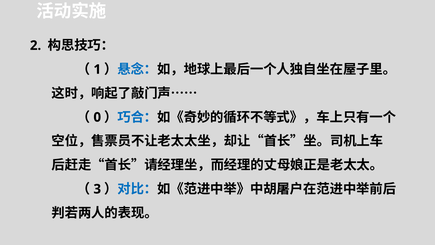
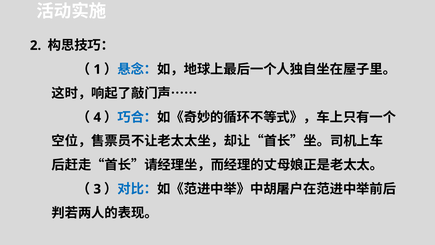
0: 0 -> 4
